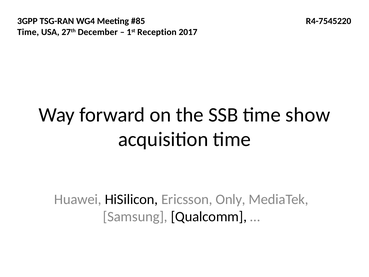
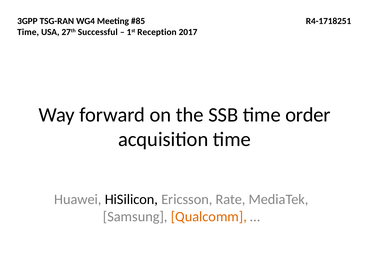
R4-7545220: R4-7545220 -> R4-1718251
December: December -> Successful
show: show -> order
Only: Only -> Rate
Qualcomm colour: black -> orange
